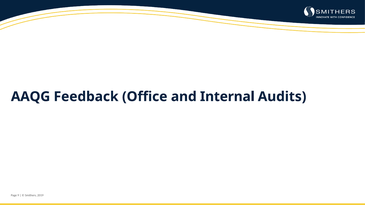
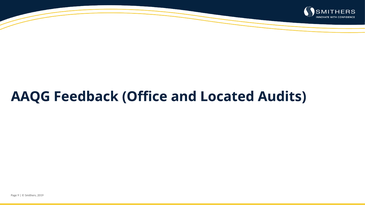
Internal: Internal -> Located
